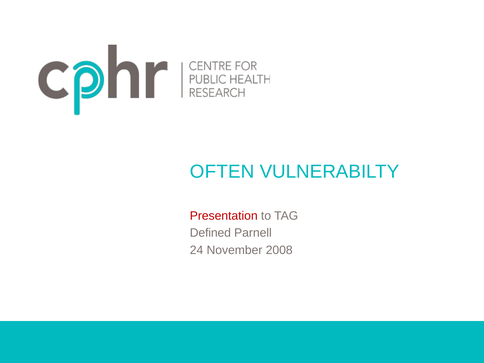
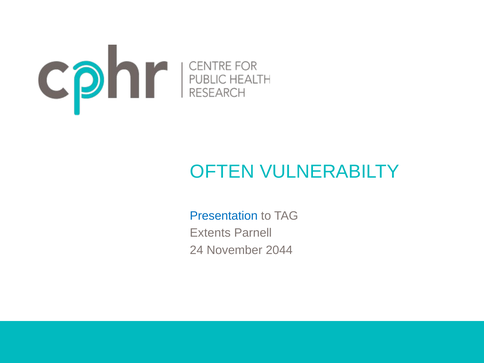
Presentation colour: red -> blue
Defined: Defined -> Extents
2008: 2008 -> 2044
